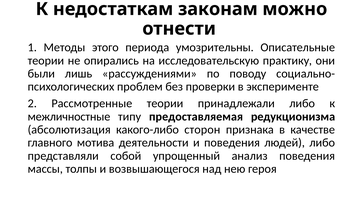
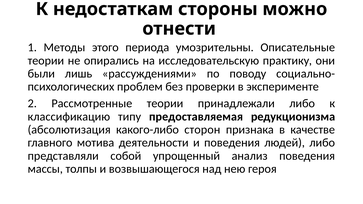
законам: законам -> стороны
межличностные: межличностные -> классификацию
